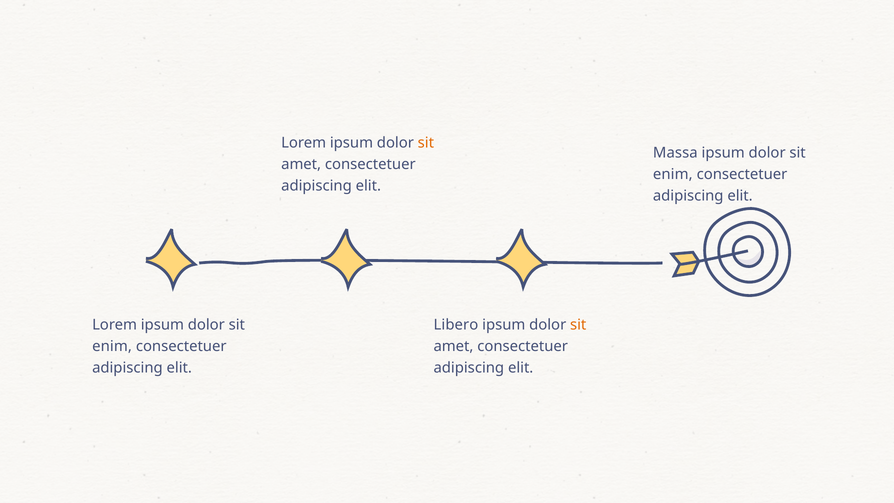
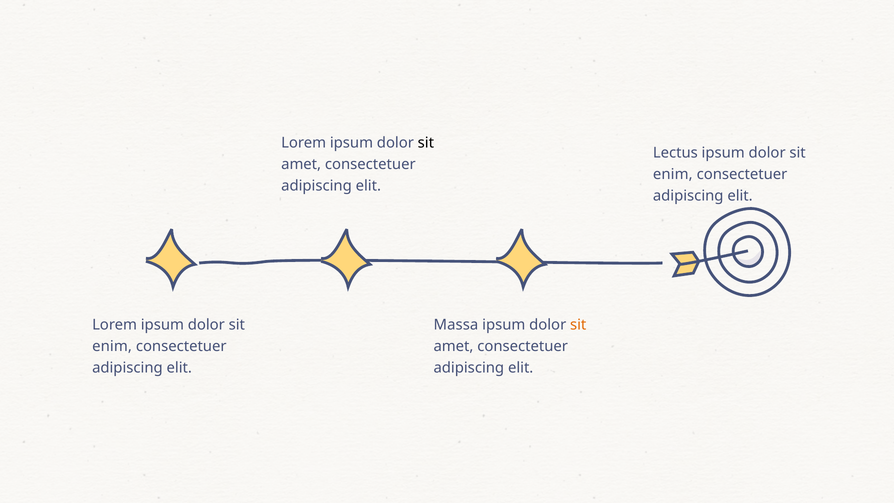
sit at (426, 143) colour: orange -> black
Massa: Massa -> Lectus
Libero: Libero -> Massa
